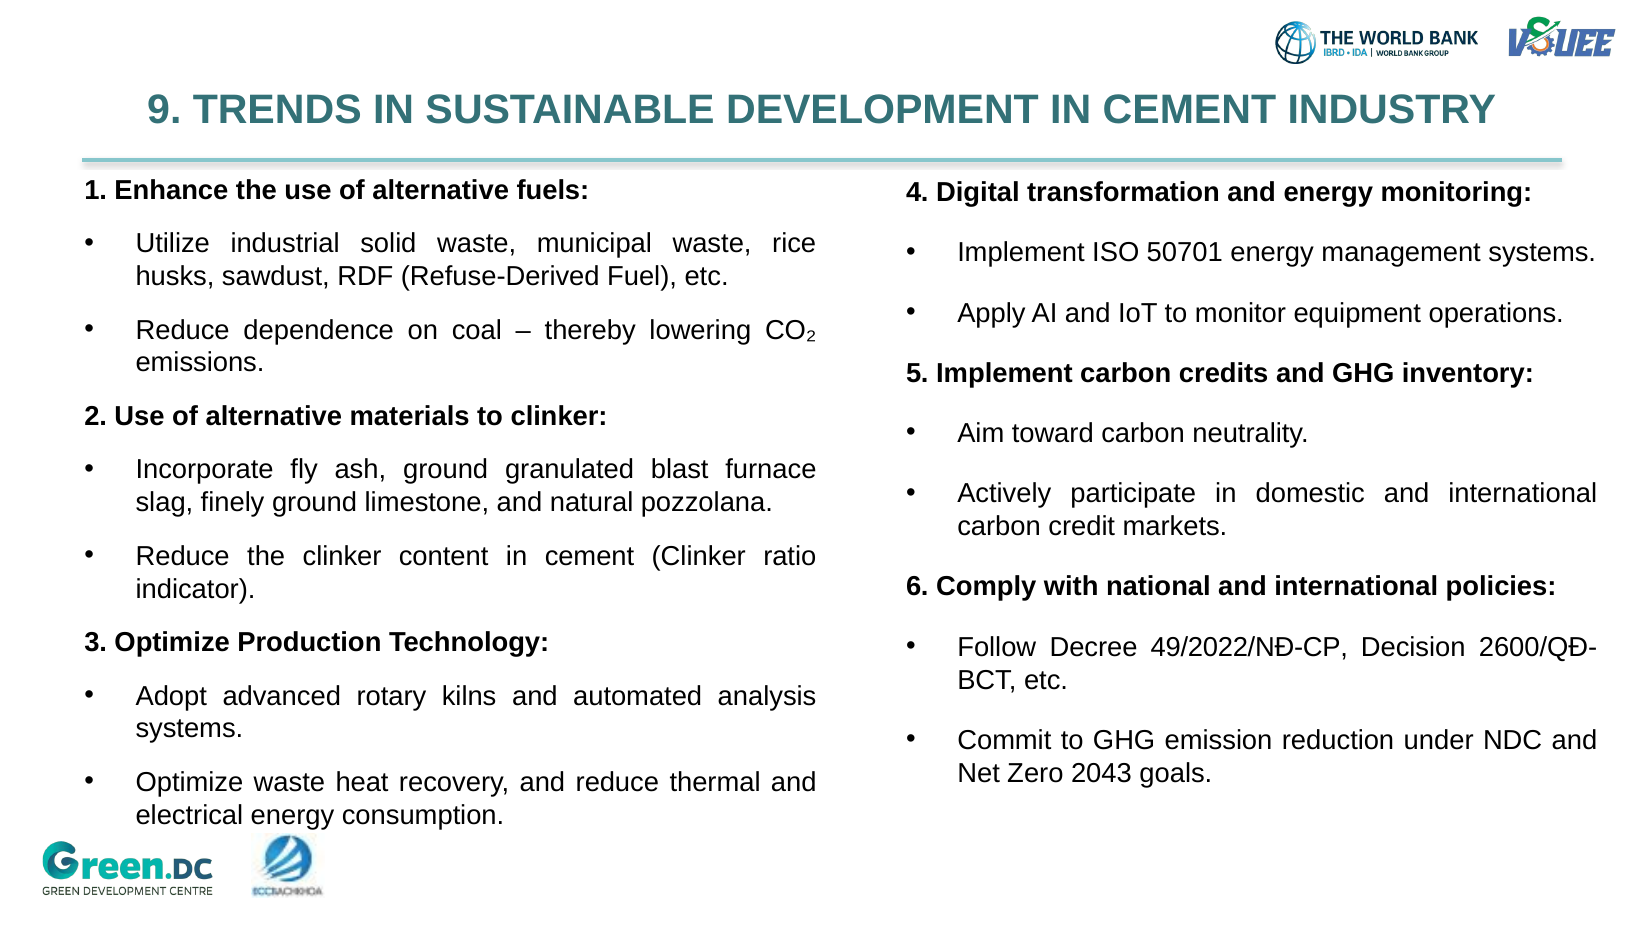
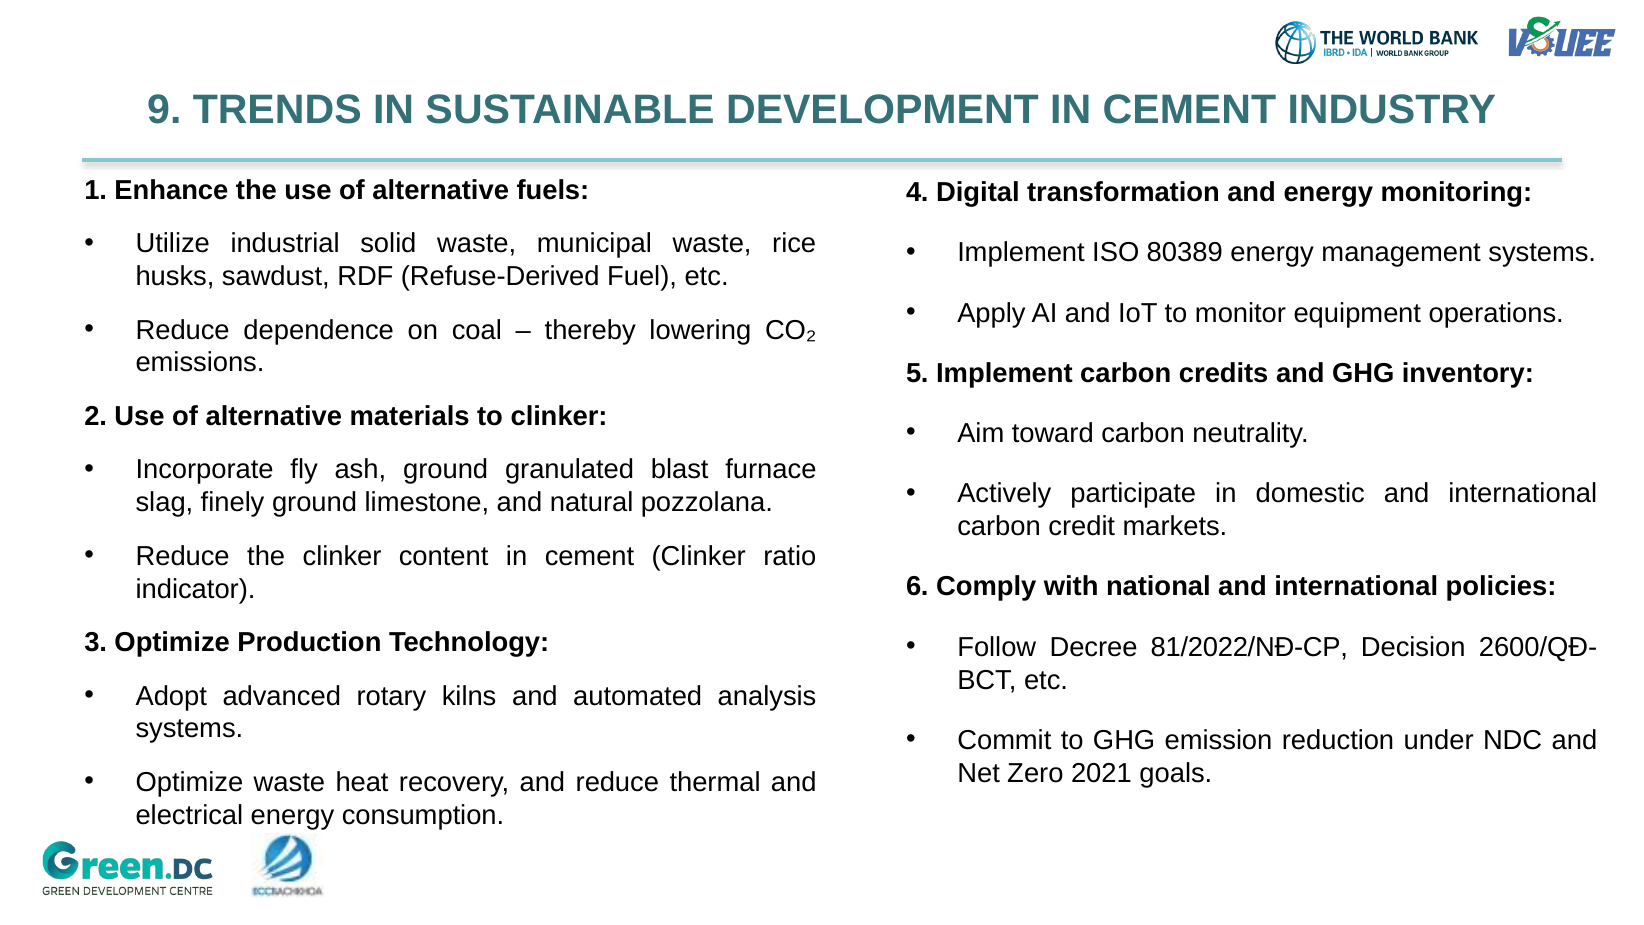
50701: 50701 -> 80389
49/2022/NĐ-CP: 49/2022/NĐ-CP -> 81/2022/NĐ-CP
2043: 2043 -> 2021
